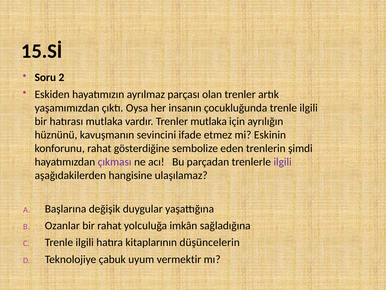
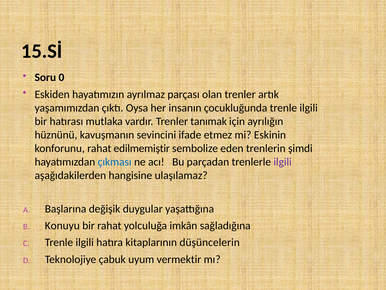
2: 2 -> 0
Trenler mutlaka: mutlaka -> tanımak
gösterdiğine: gösterdiğine -> edilmemiştir
çıkması colour: purple -> blue
Ozanlar: Ozanlar -> Konuyu
